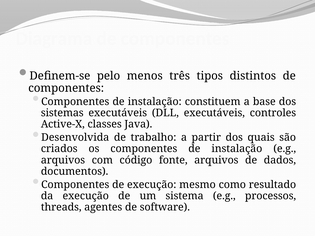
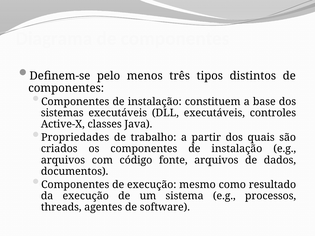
Desenvolvida: Desenvolvida -> Propriedades
